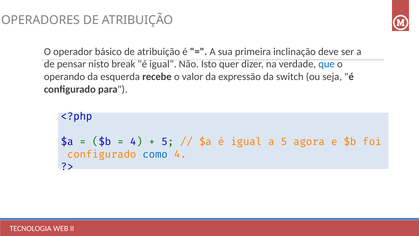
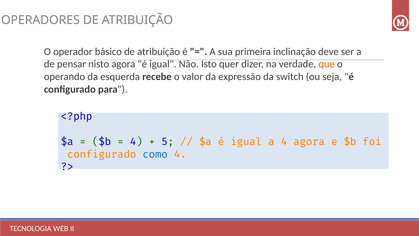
nisto break: break -> agora
que colour: blue -> orange
a 5: 5 -> 4
